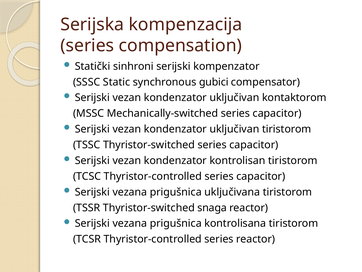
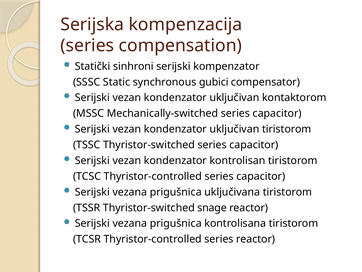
snaga: snaga -> snage
